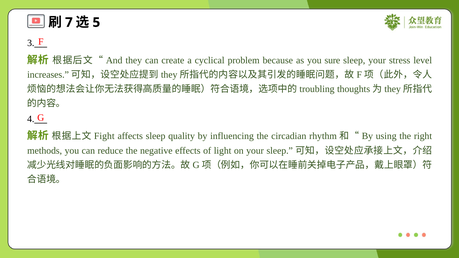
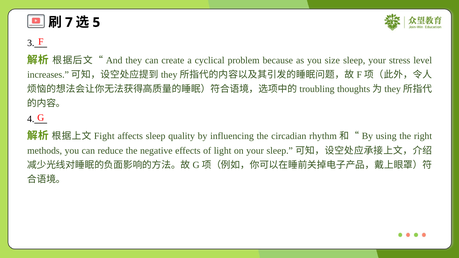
sure: sure -> size
